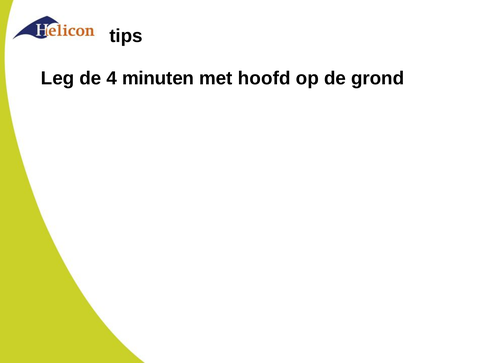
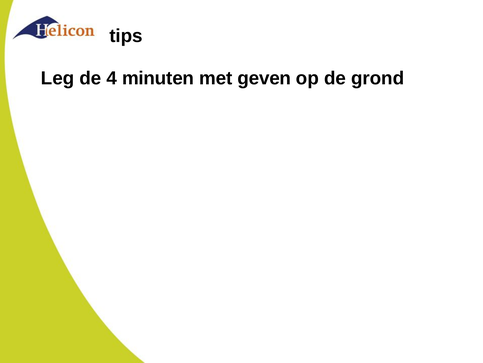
hoofd: hoofd -> geven
